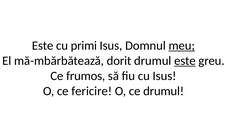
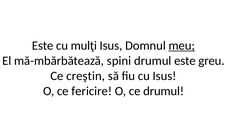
primi: primi -> mulţi
dorit: dorit -> spini
este at (185, 61) underline: present -> none
frumos: frumos -> creştin
